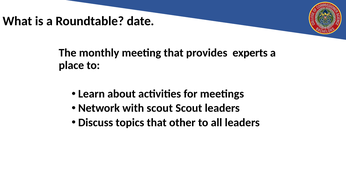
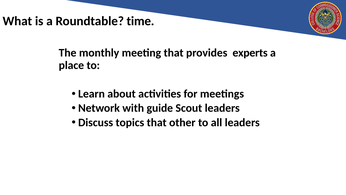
date: date -> time
with scout: scout -> guide
